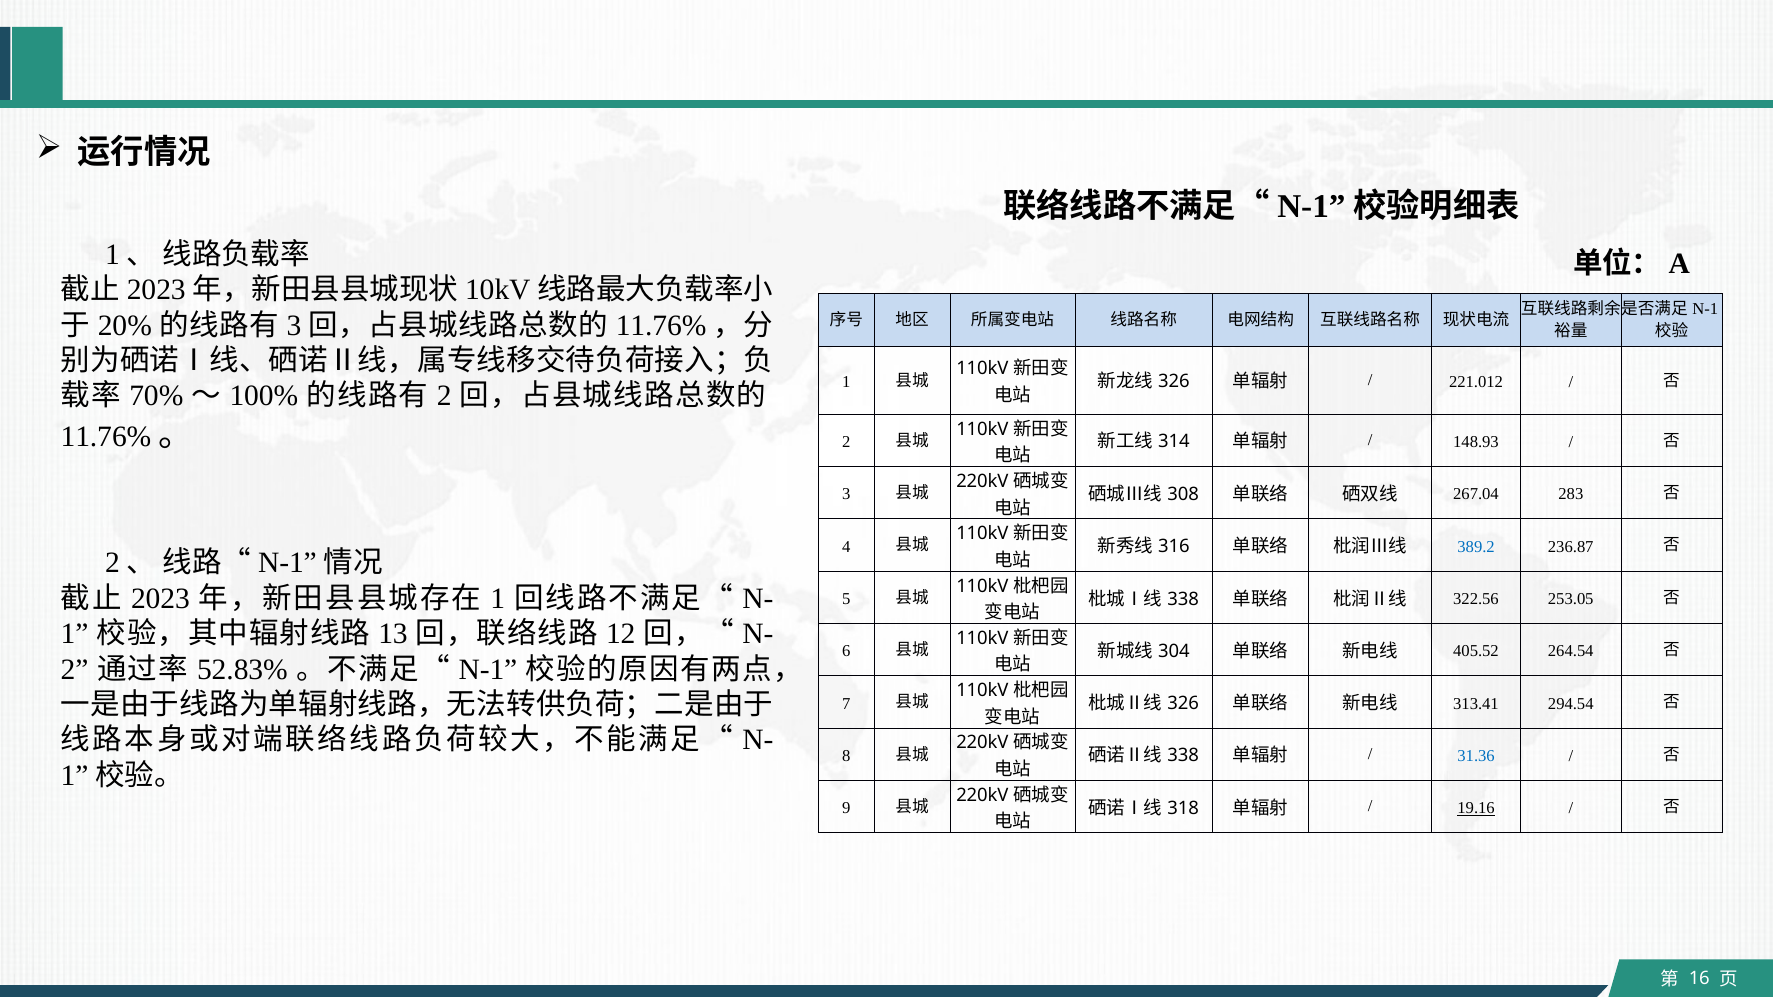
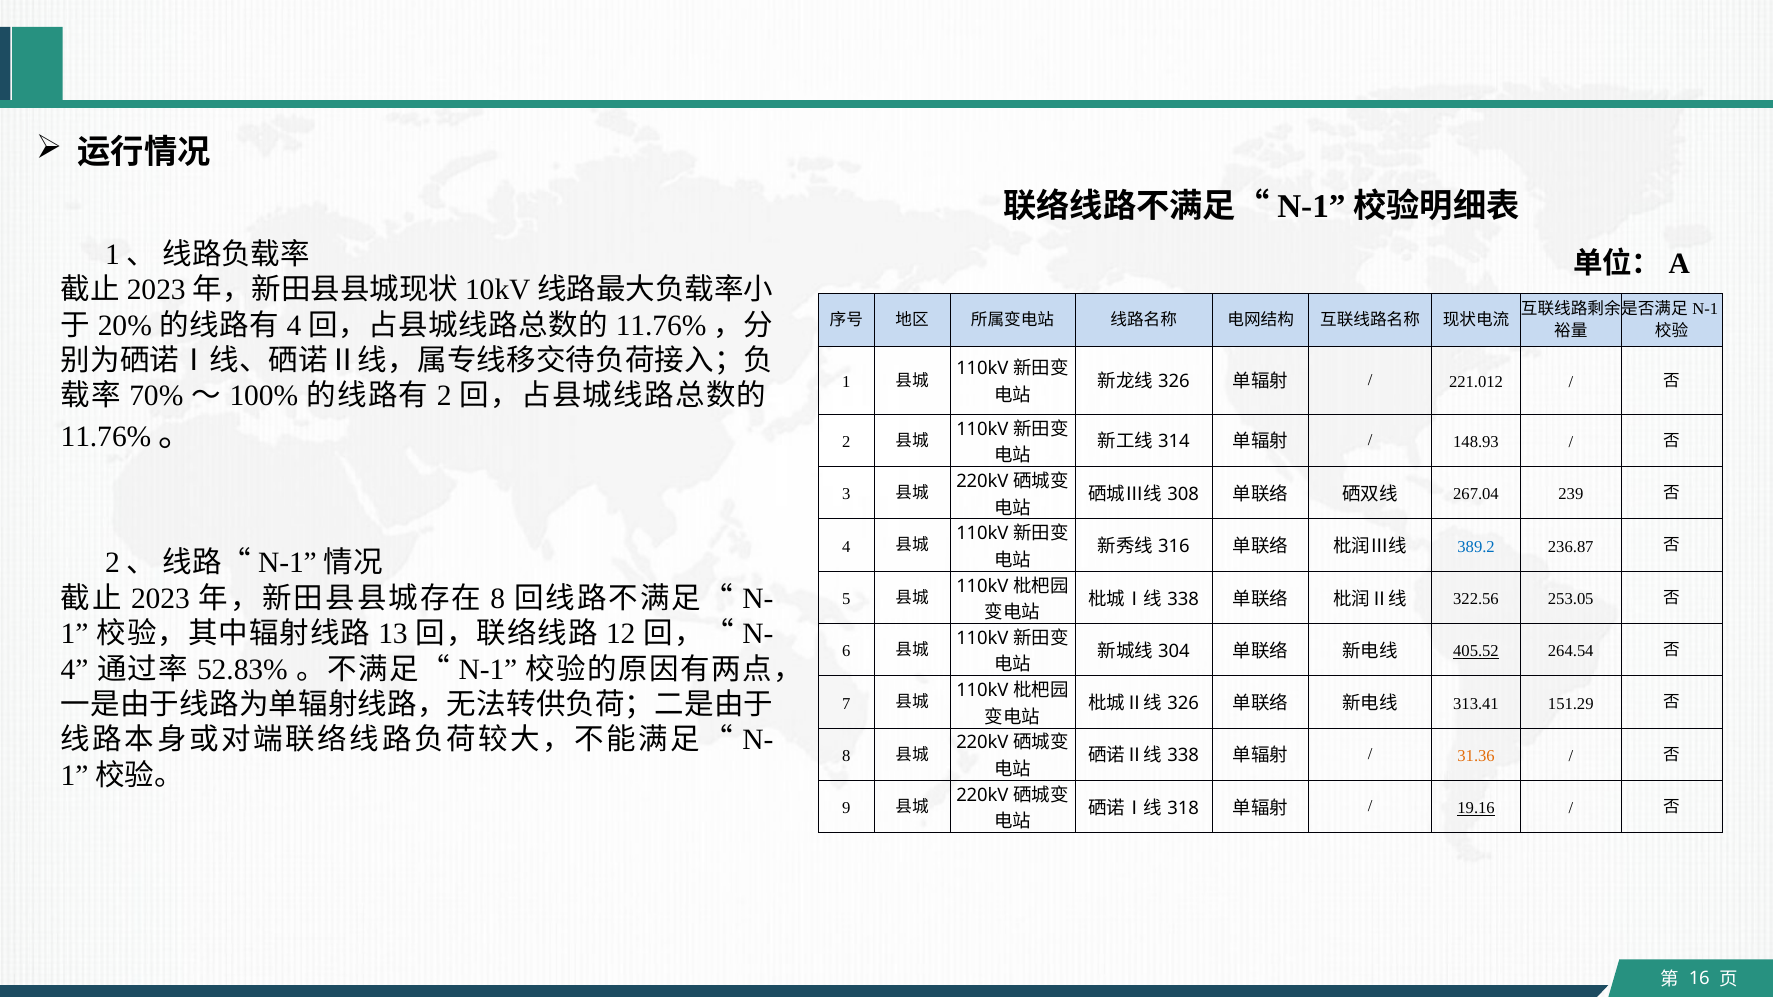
3 at (294, 325): 3 -> 4
283: 283 -> 239
1 at (498, 599): 1 -> 8
405.52 underline: none -> present
2 at (75, 669): 2 -> 4
294.54: 294.54 -> 151.29
31.36 colour: blue -> orange
